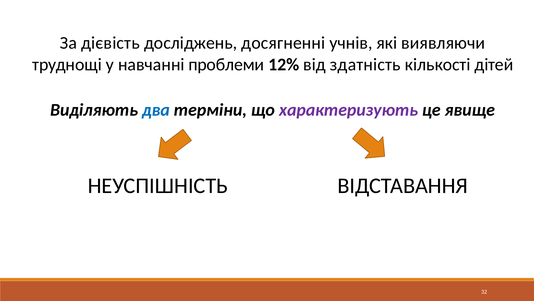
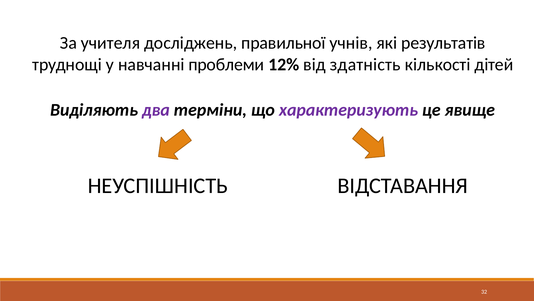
дієвість: дієвість -> учителя
досягненні: досягненні -> правильної
виявляючи: виявляючи -> результатів
два colour: blue -> purple
